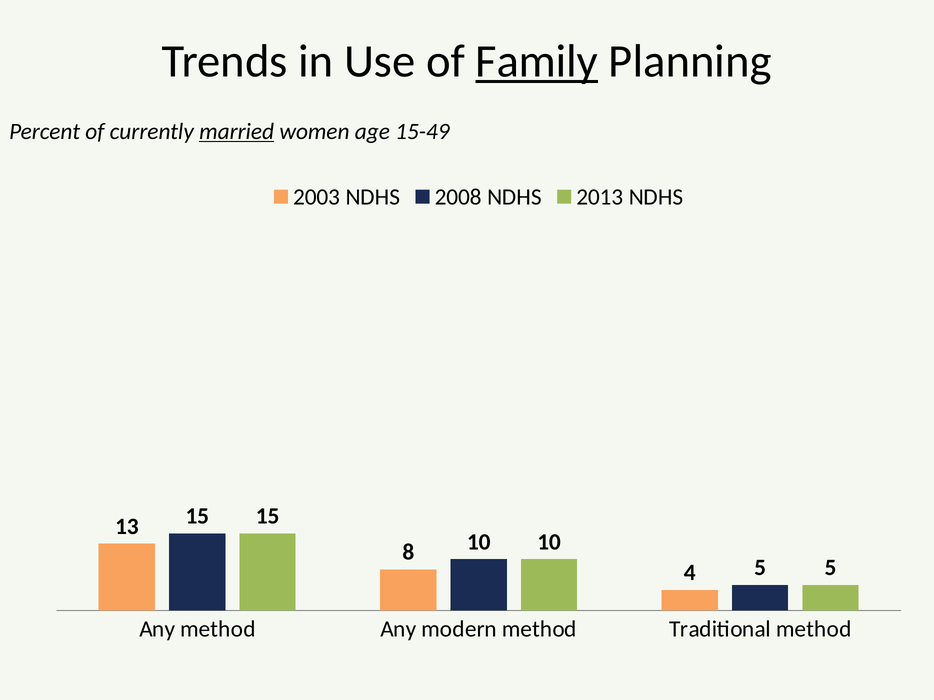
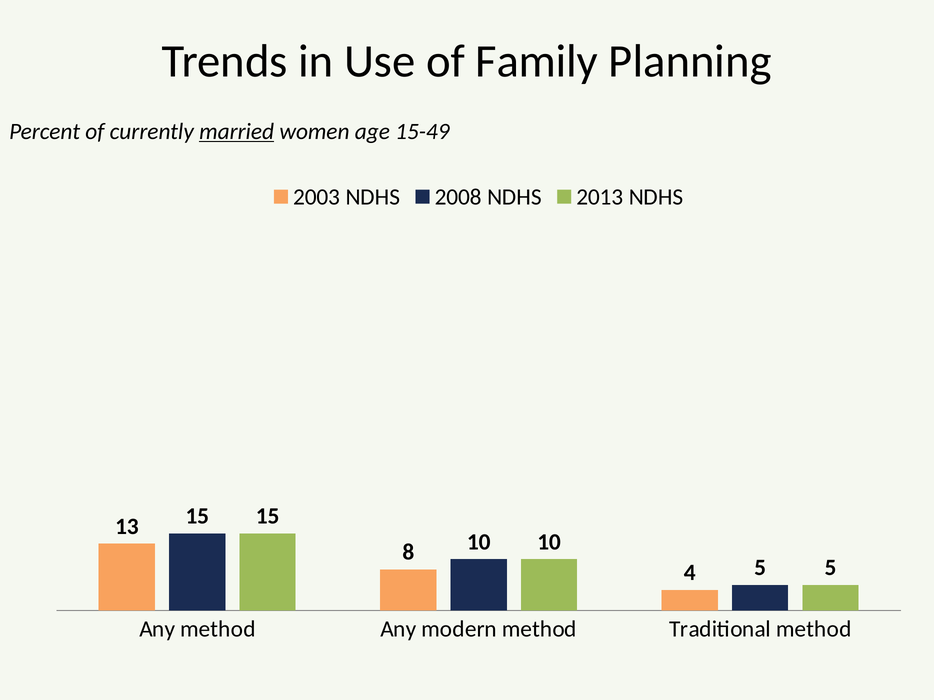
Family underline: present -> none
